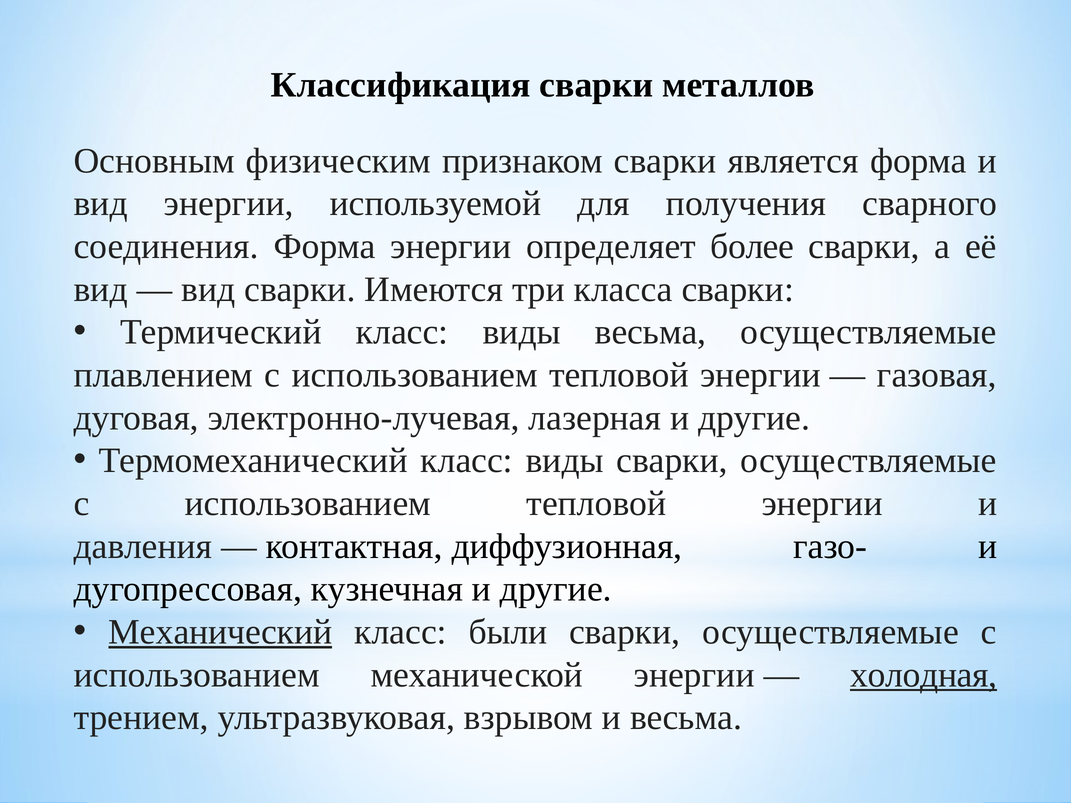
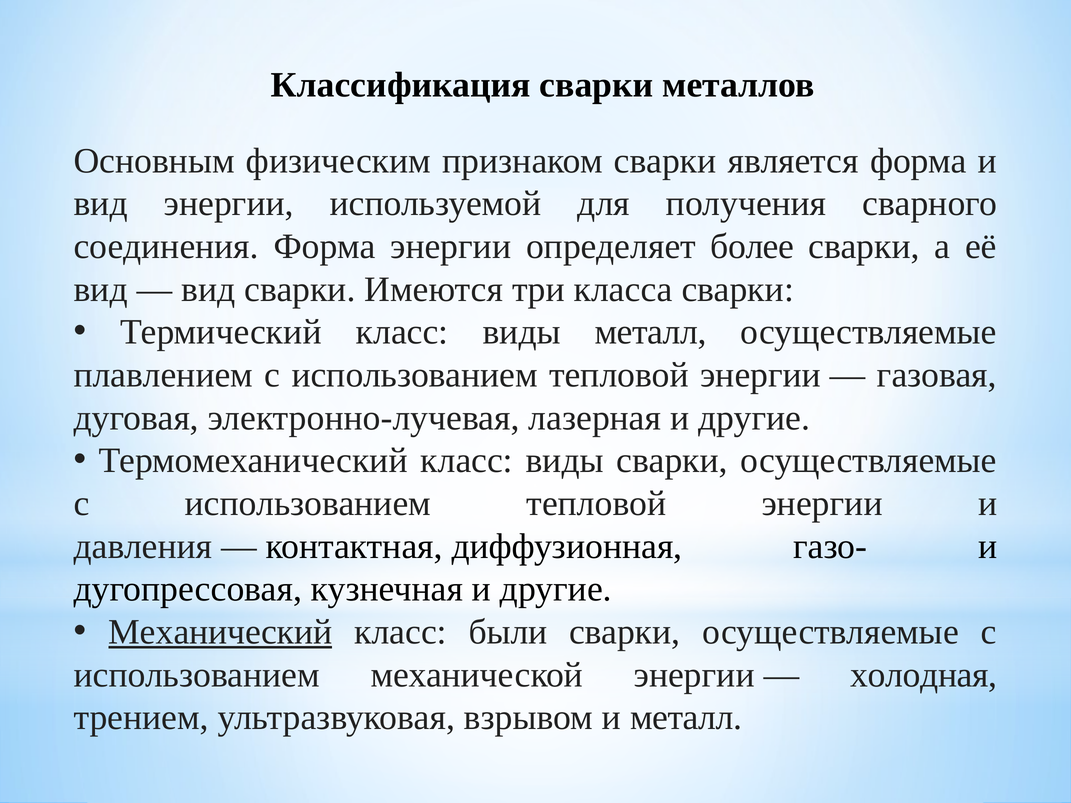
виды весьма: весьма -> металл
холодная underline: present -> none
и весьма: весьма -> металл
